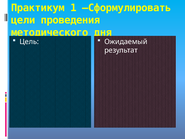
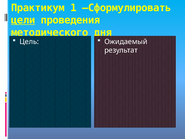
цели underline: none -> present
